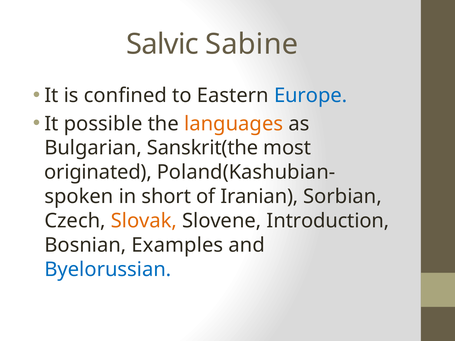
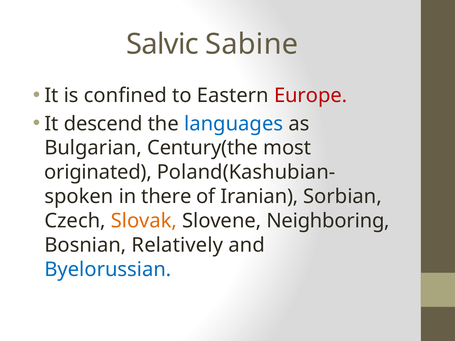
Europe colour: blue -> red
possible: possible -> descend
languages colour: orange -> blue
Sanskrit(the: Sanskrit(the -> Century(the
short: short -> there
Introduction: Introduction -> Neighboring
Examples: Examples -> Relatively
